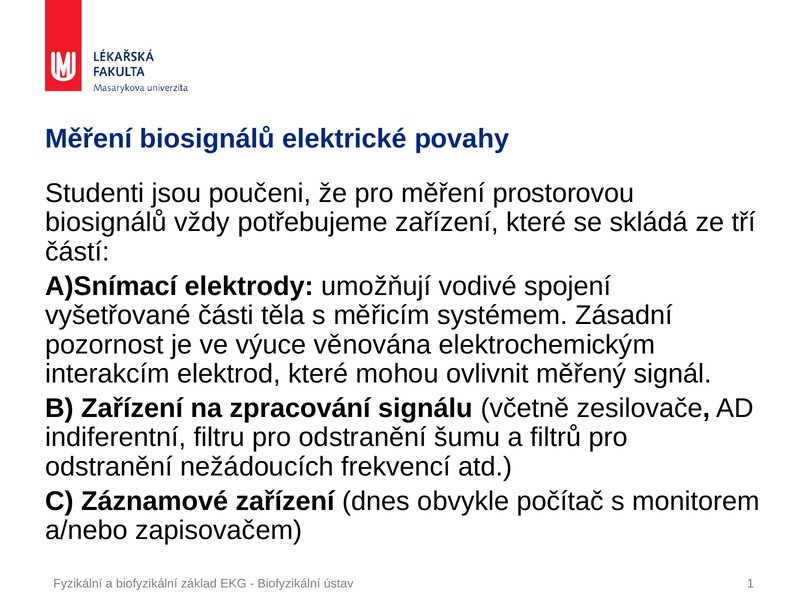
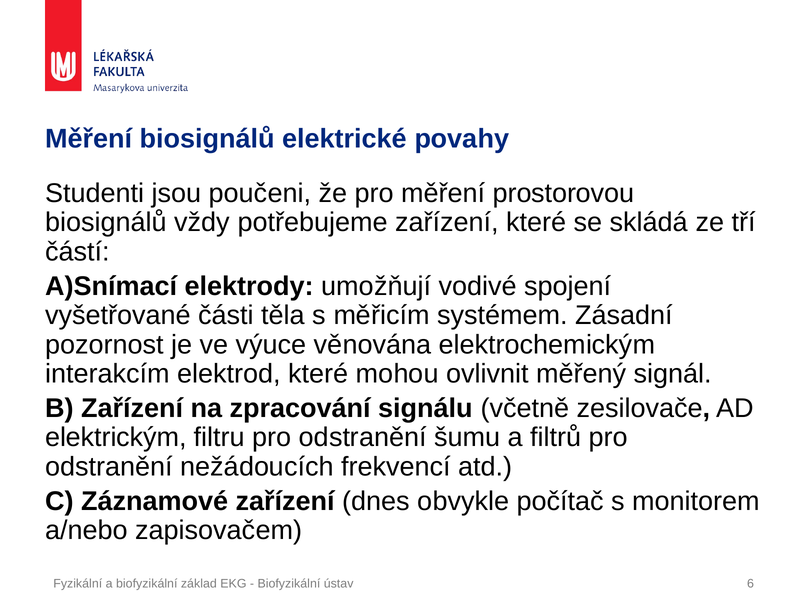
indiferentní: indiferentní -> elektrickým
1: 1 -> 6
